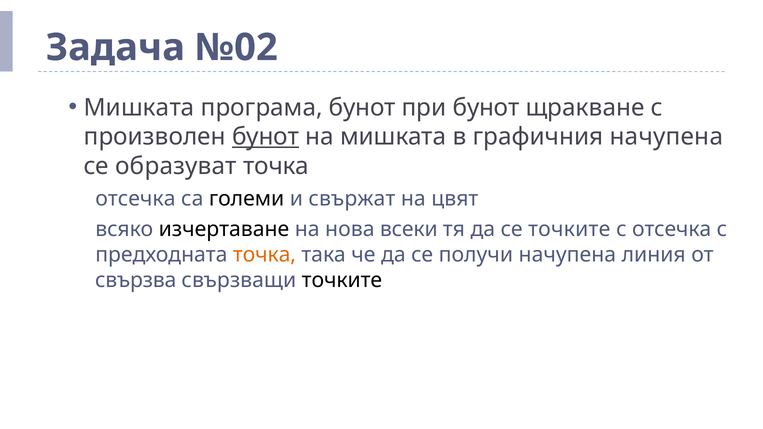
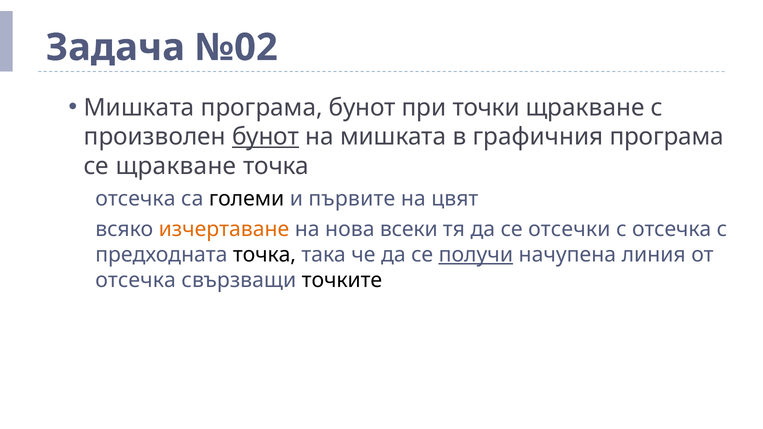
при бунот: бунот -> точки
графичния начупена: начупена -> програма
се образуват: образуват -> щракване
свържат: свържат -> първите
изчертаване colour: black -> orange
се точките: точките -> отсечки
точка at (264, 255) colour: orange -> black
получи underline: none -> present
свързва at (136, 280): свързва -> отсечка
